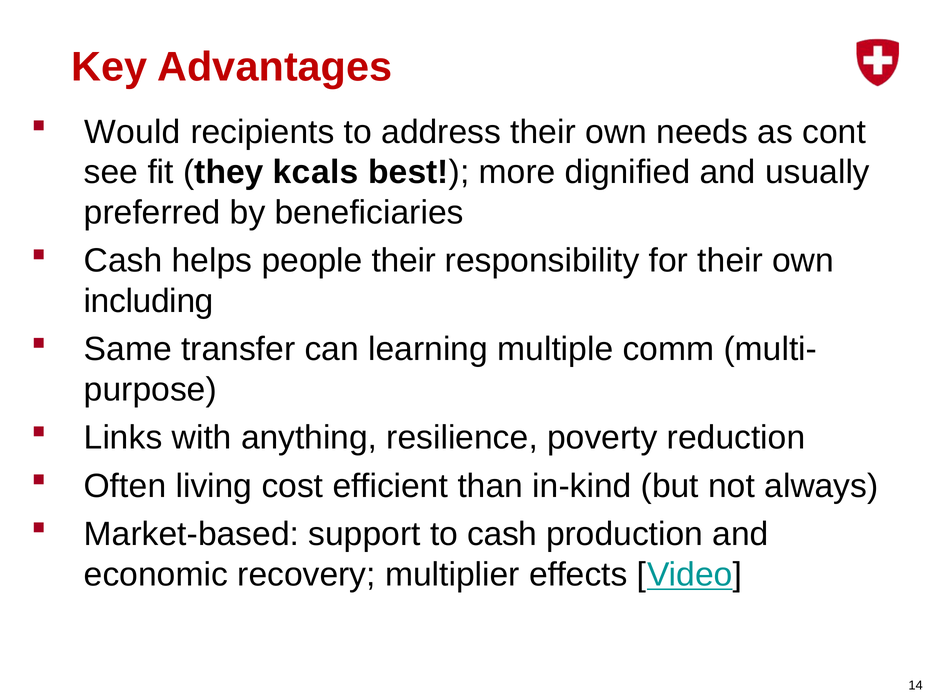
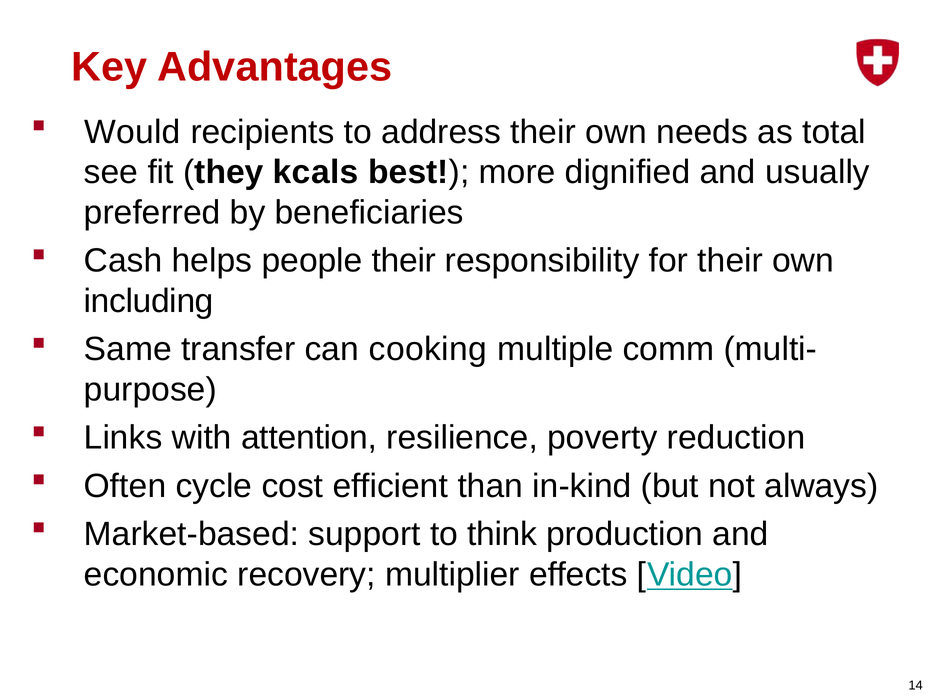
cont: cont -> total
learning: learning -> cooking
anything: anything -> attention
living: living -> cycle
to cash: cash -> think
